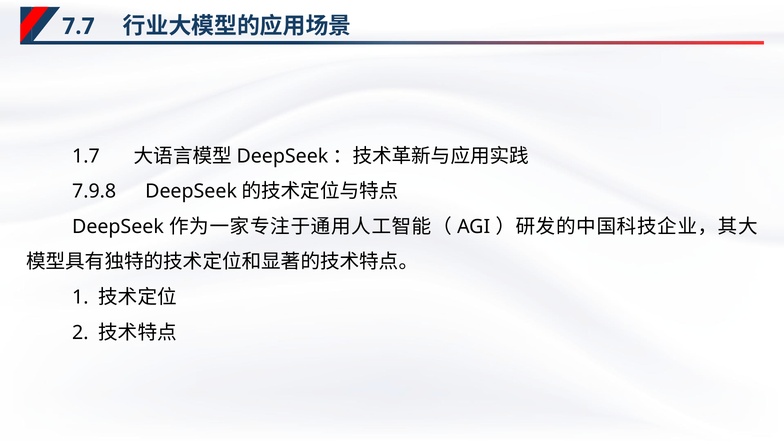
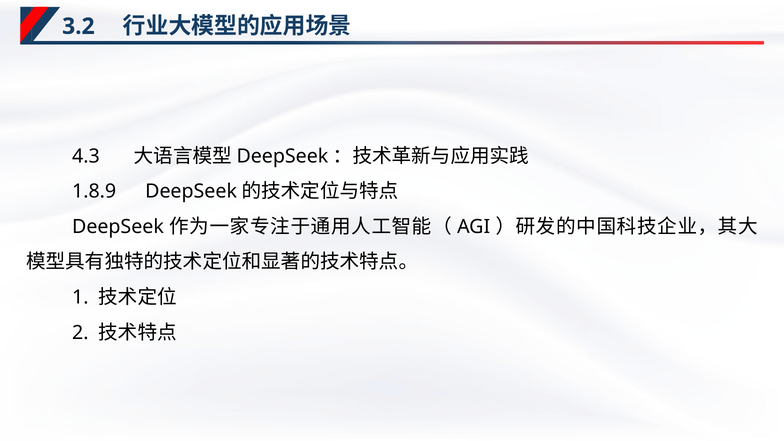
7.7: 7.7 -> 3.2
1.7: 1.7 -> 4.3
7.9.8: 7.9.8 -> 1.8.9
